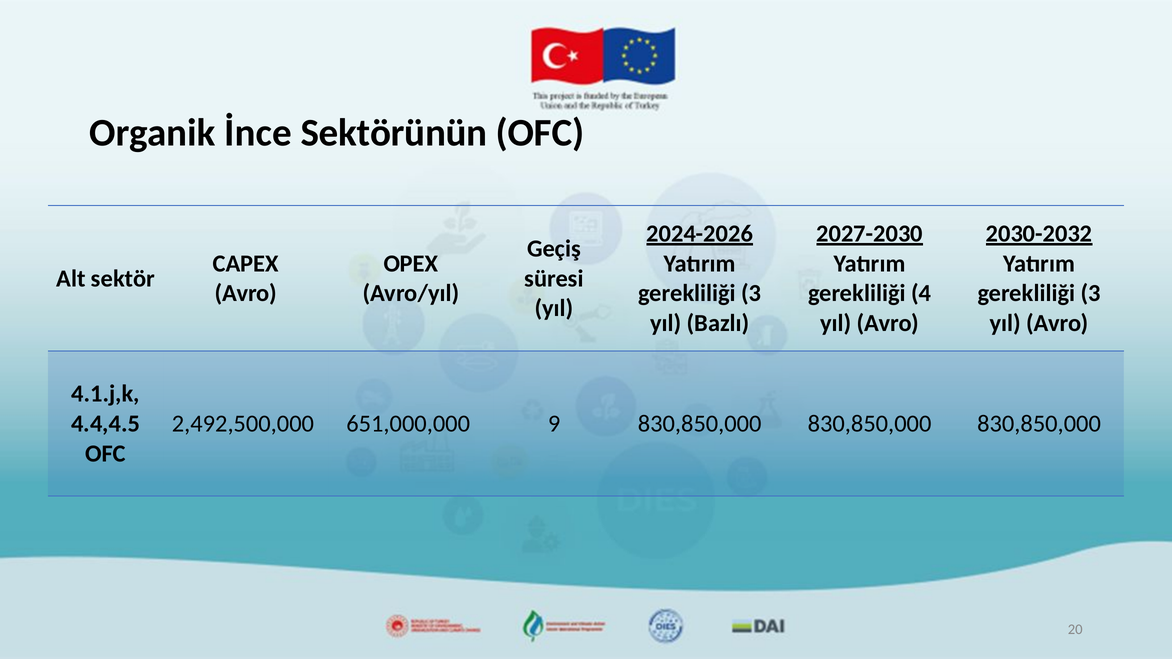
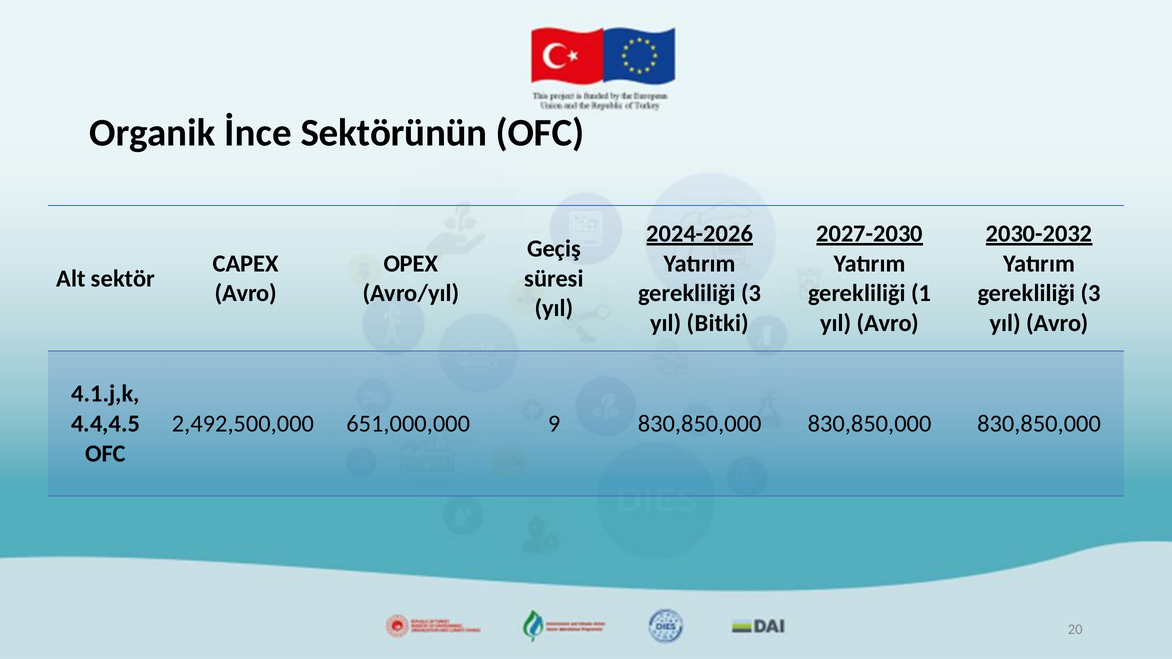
4: 4 -> 1
Bazlı: Bazlı -> Bitki
